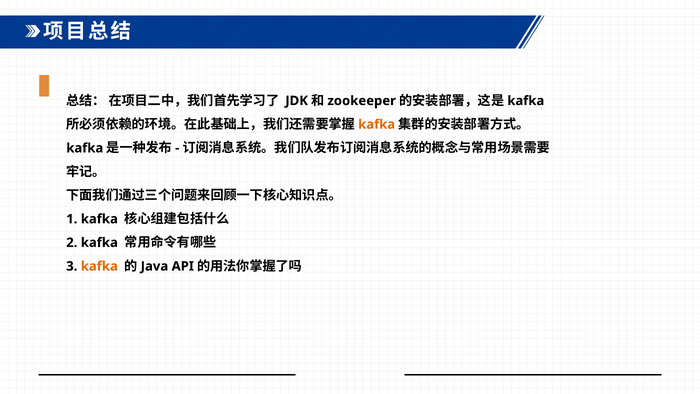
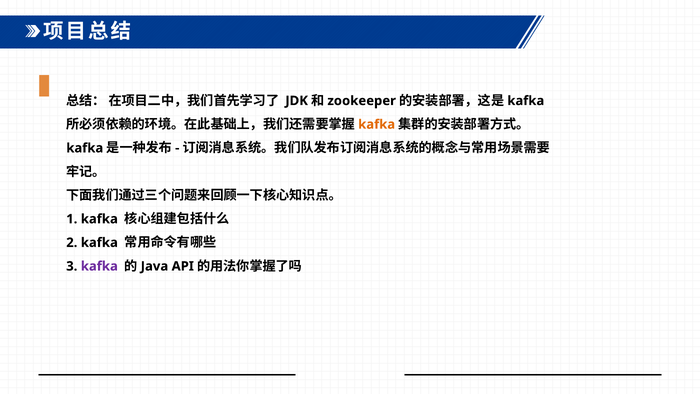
kafka at (99, 266) colour: orange -> purple
